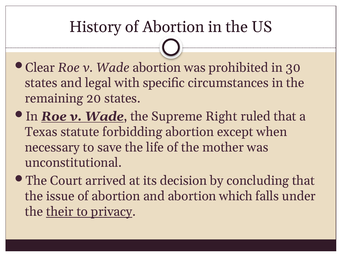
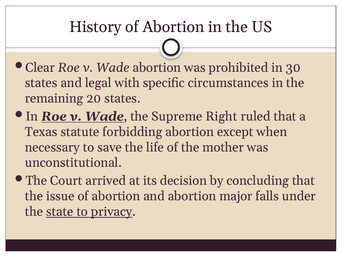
which: which -> major
their: their -> state
